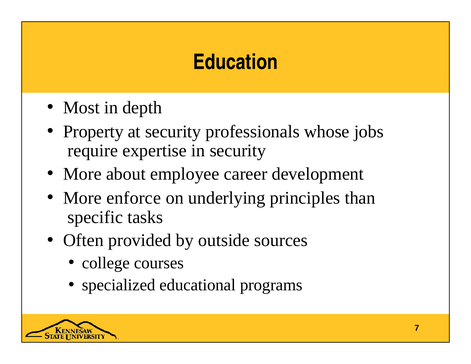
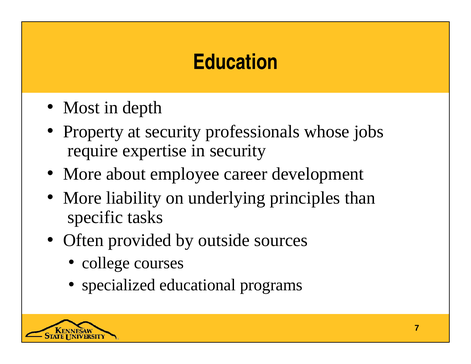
enforce: enforce -> liability
